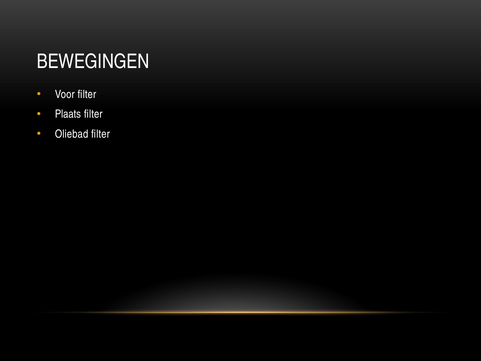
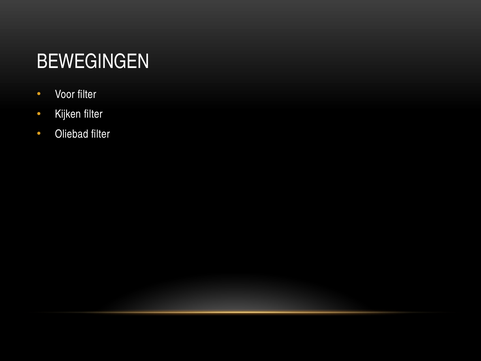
Plaats: Plaats -> Kijken
